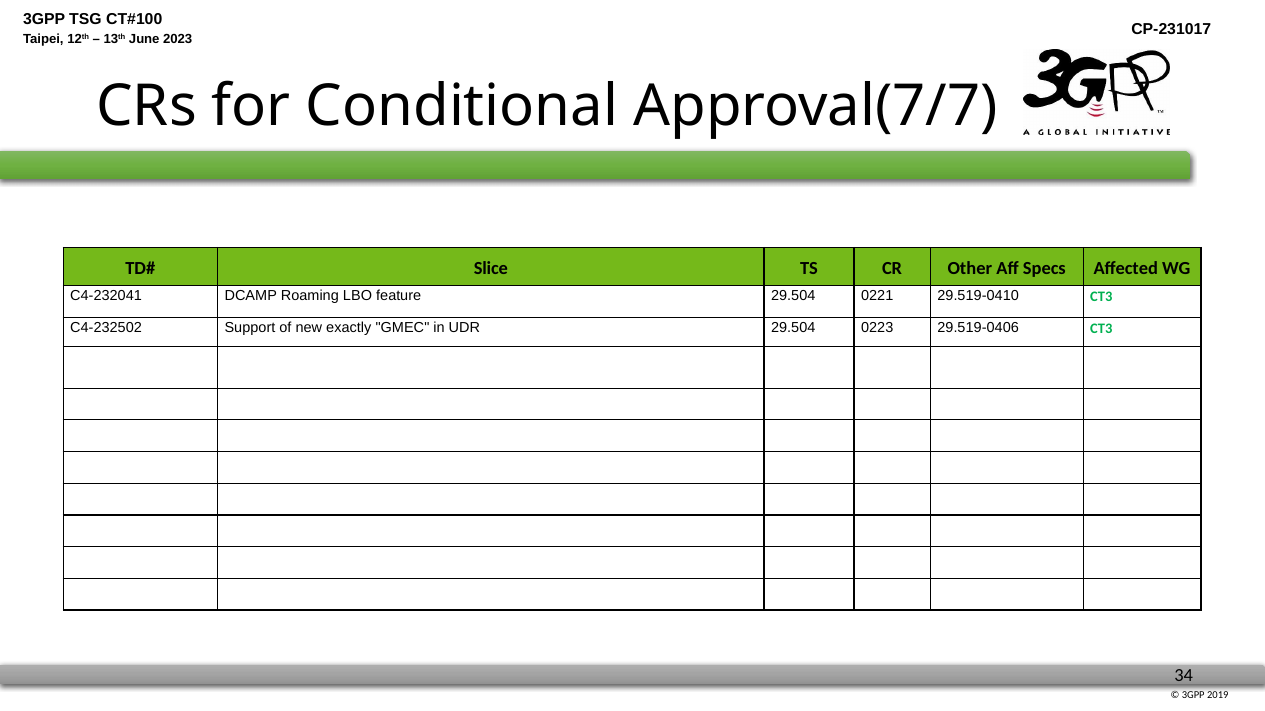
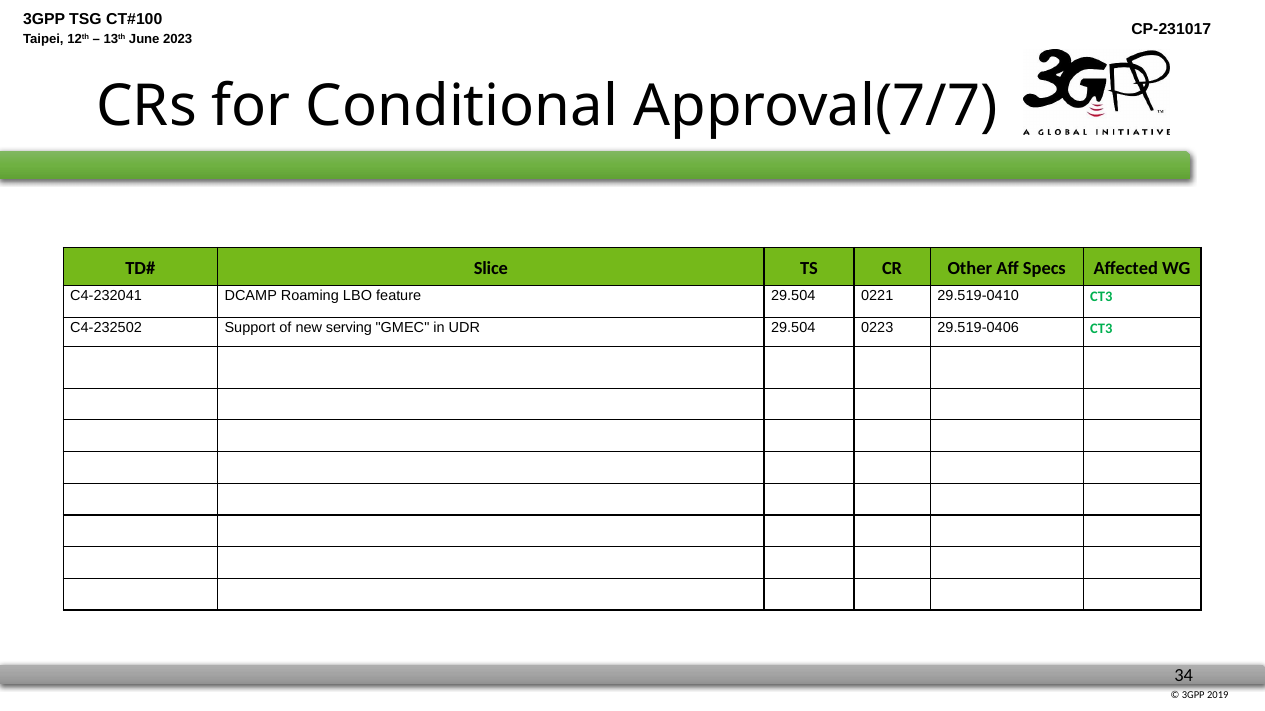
exactly: exactly -> serving
